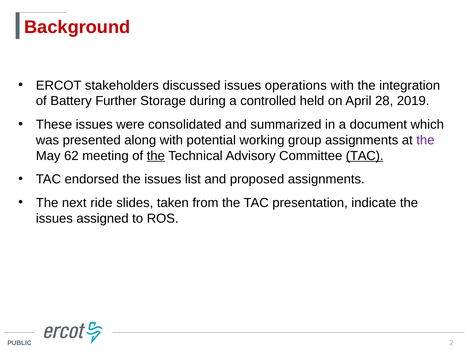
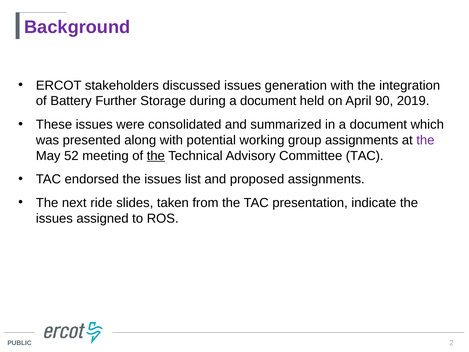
Background colour: red -> purple
operations: operations -> generation
during a controlled: controlled -> document
28: 28 -> 90
62: 62 -> 52
TAC at (365, 156) underline: present -> none
